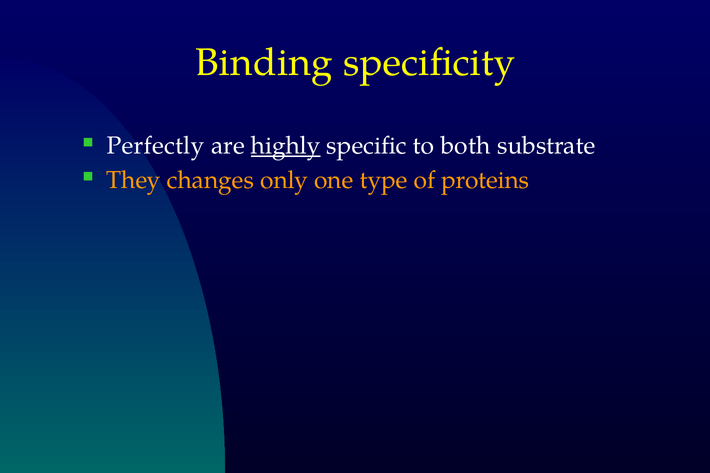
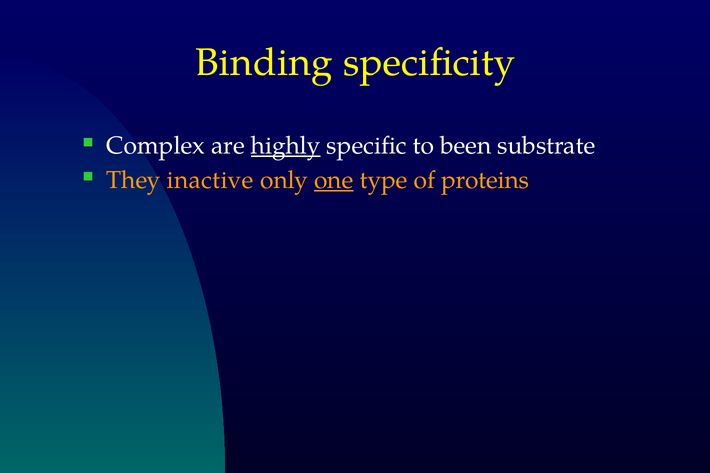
Perfectly: Perfectly -> Complex
both: both -> been
changes: changes -> inactive
one underline: none -> present
